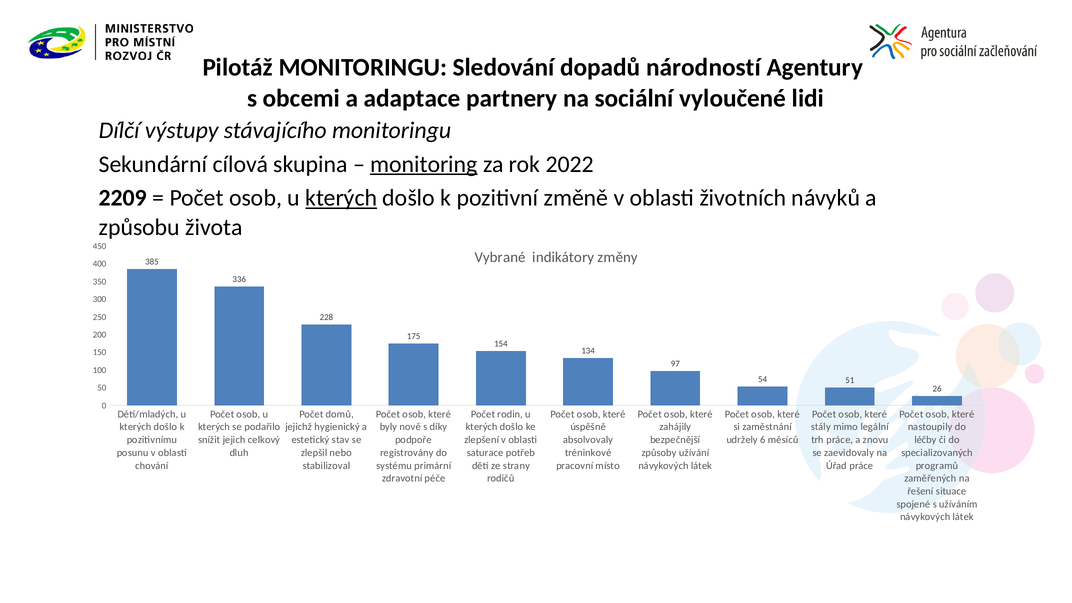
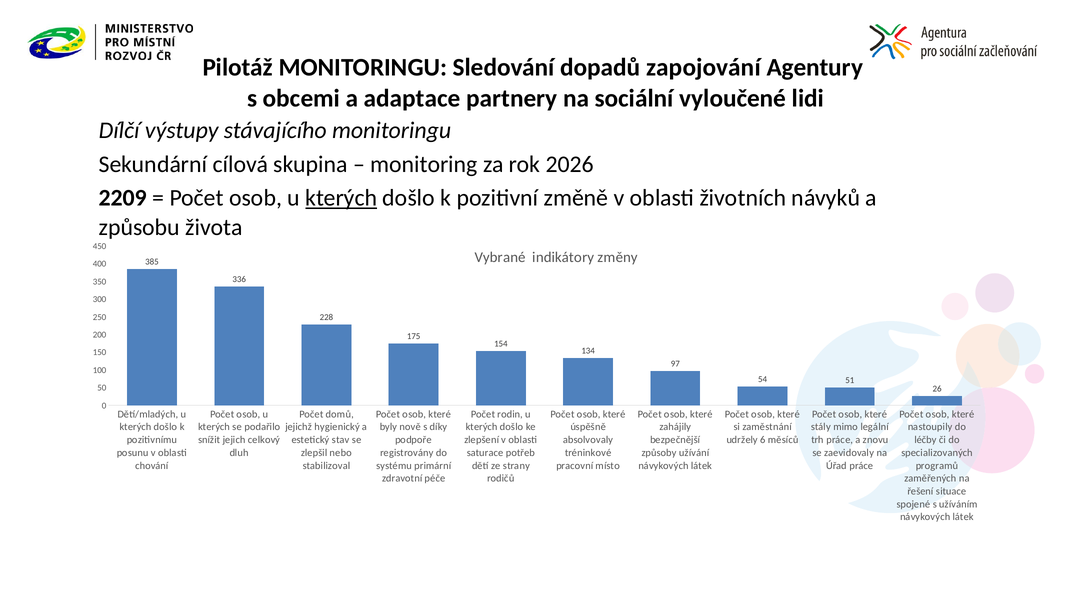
národností: národností -> zapojování
monitoring underline: present -> none
2022: 2022 -> 2026
